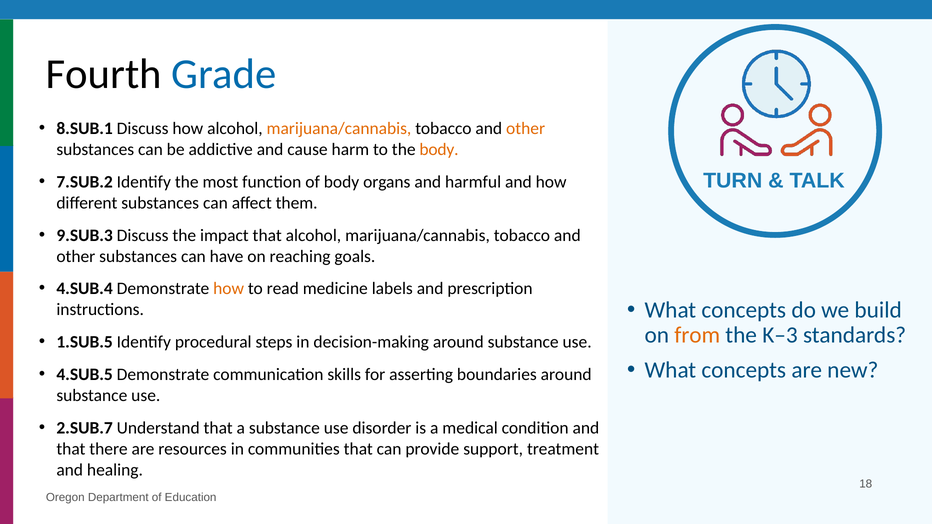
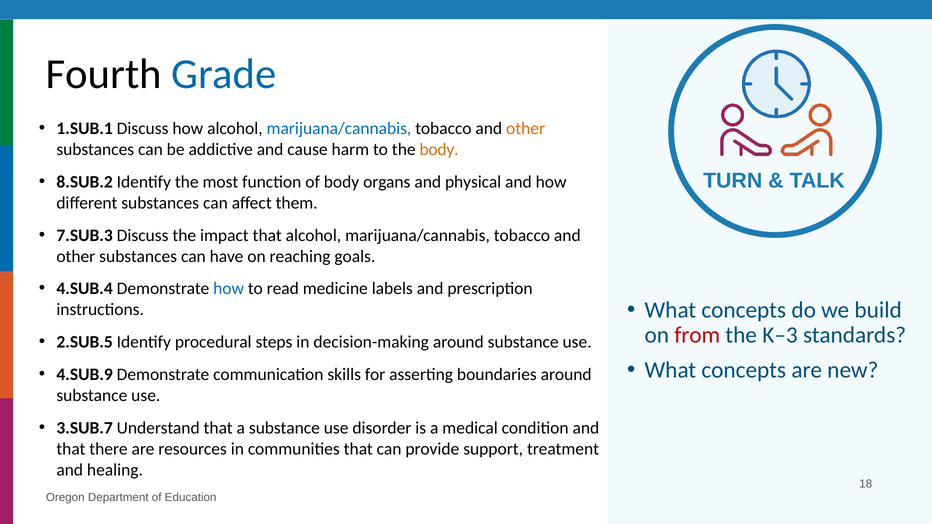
8.SUB.1: 8.SUB.1 -> 1.SUB.1
marijuana/cannabis at (339, 129) colour: orange -> blue
7.SUB.2: 7.SUB.2 -> 8.SUB.2
harmful: harmful -> physical
9.SUB.3: 9.SUB.3 -> 7.SUB.3
how at (229, 289) colour: orange -> blue
from colour: orange -> red
1.SUB.5: 1.SUB.5 -> 2.SUB.5
4.SUB.5: 4.SUB.5 -> 4.SUB.9
2.SUB.7: 2.SUB.7 -> 3.SUB.7
